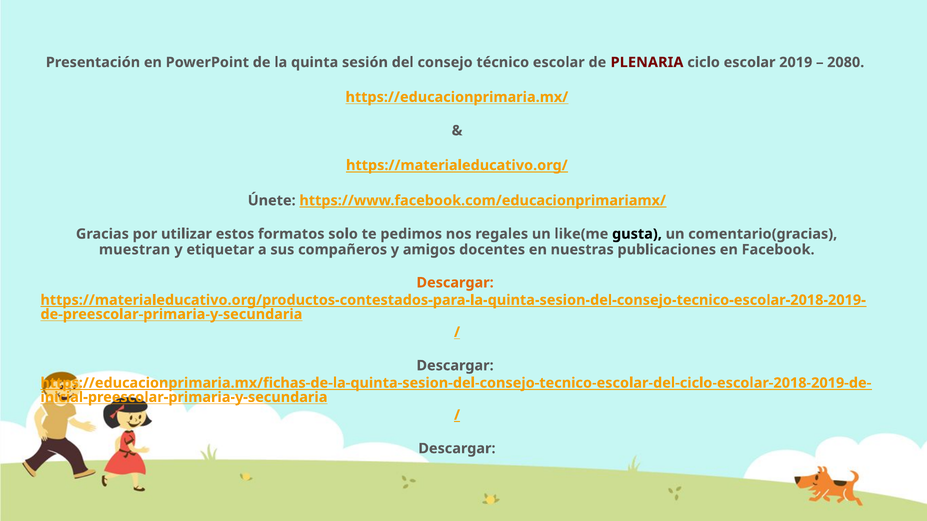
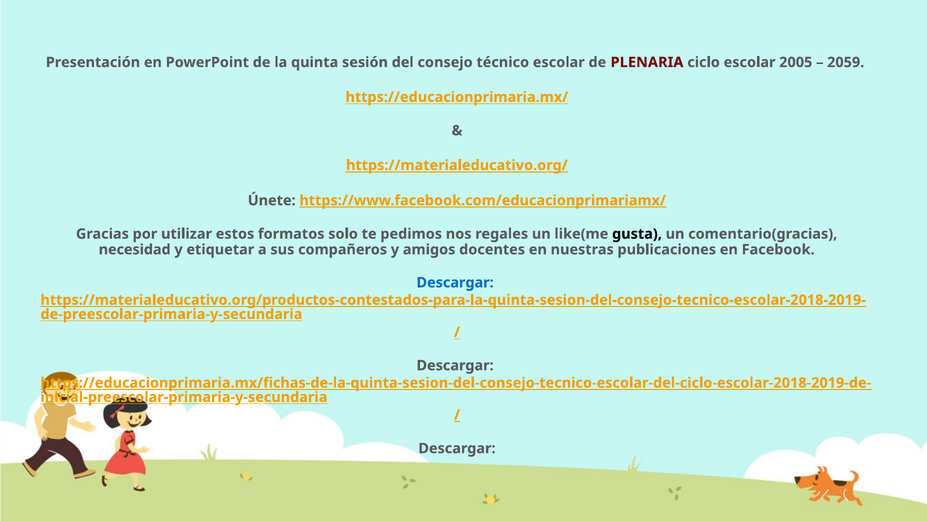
2019: 2019 -> 2005
2080: 2080 -> 2059
muestran: muestran -> necesidad
Descargar at (455, 283) colour: orange -> blue
